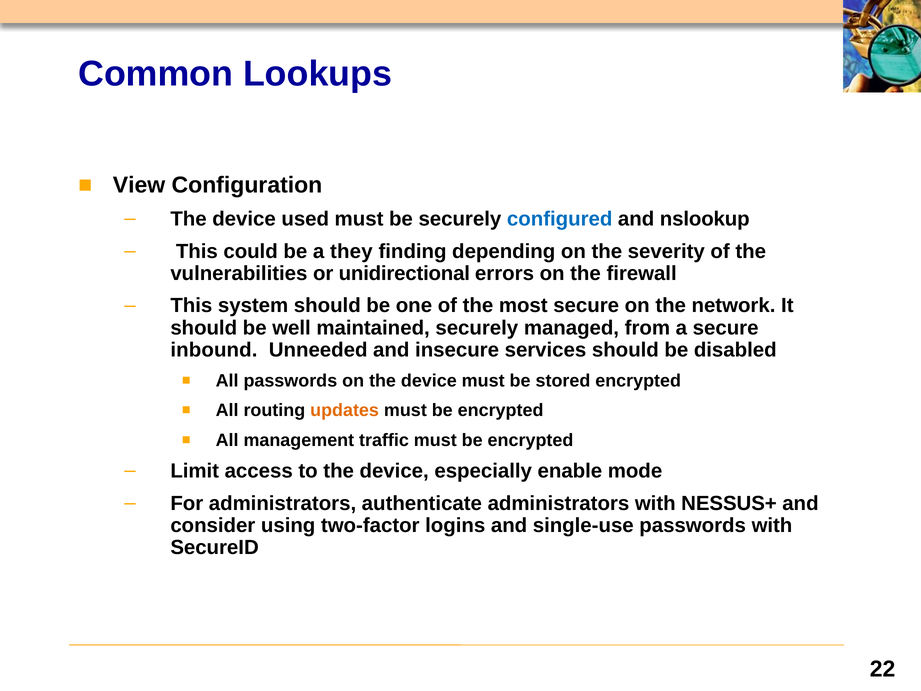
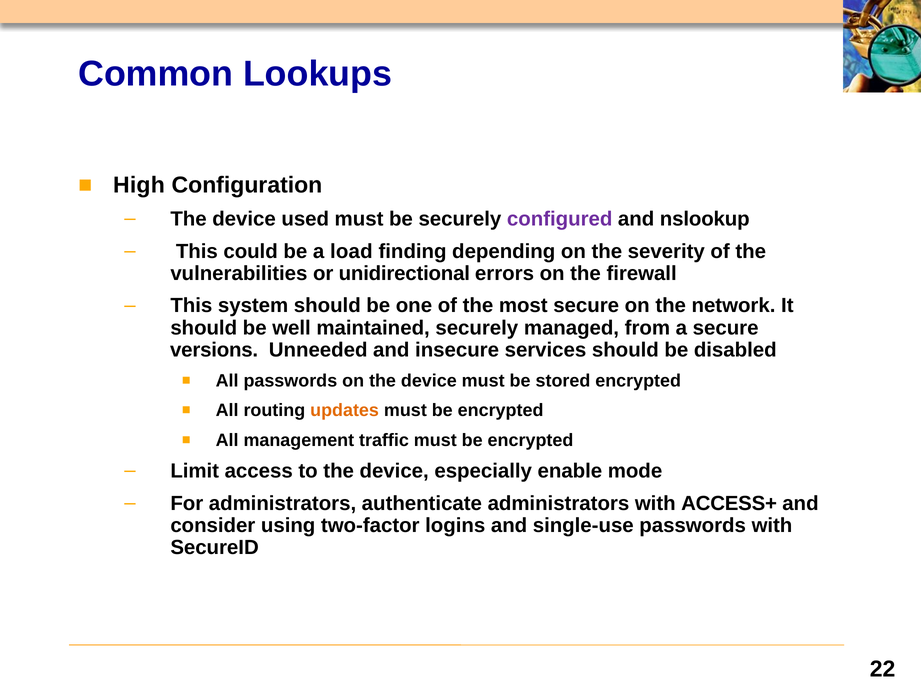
View: View -> High
configured colour: blue -> purple
they: they -> load
inbound: inbound -> versions
NESSUS+: NESSUS+ -> ACCESS+
